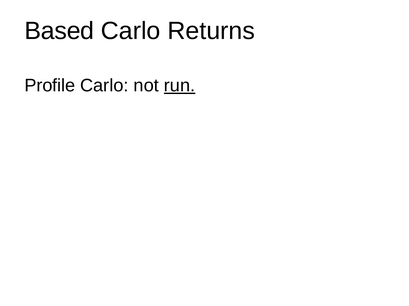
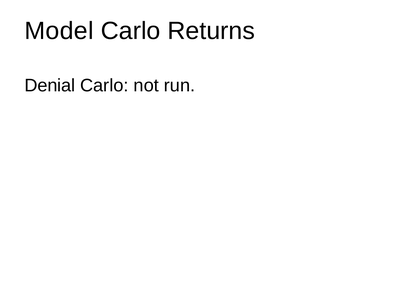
Based: Based -> Model
Profile: Profile -> Denial
run underline: present -> none
